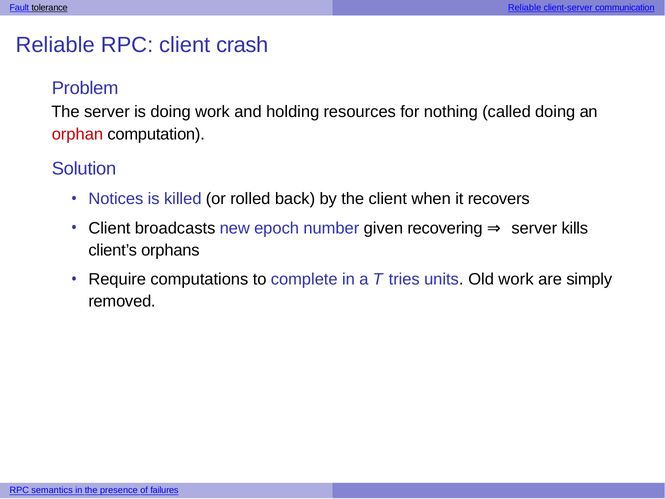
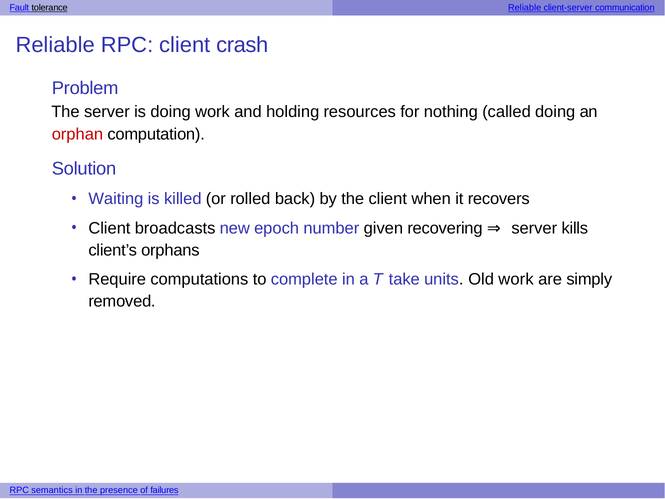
Notices: Notices -> Waiting
tries: tries -> take
